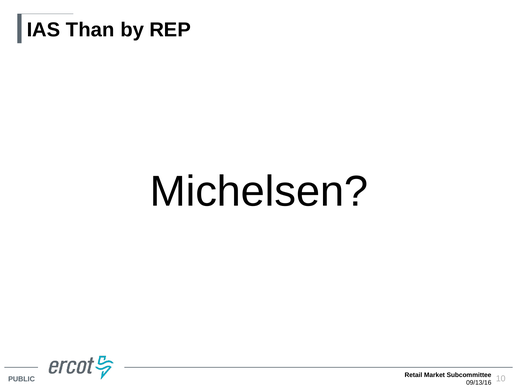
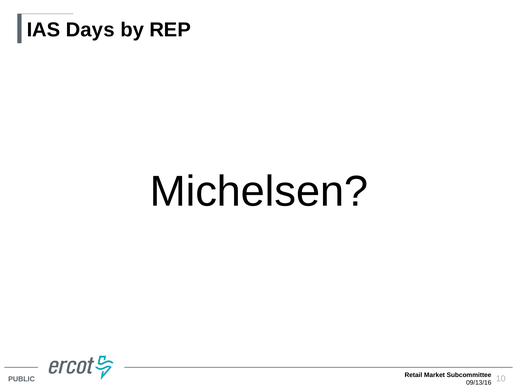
Than: Than -> Days
